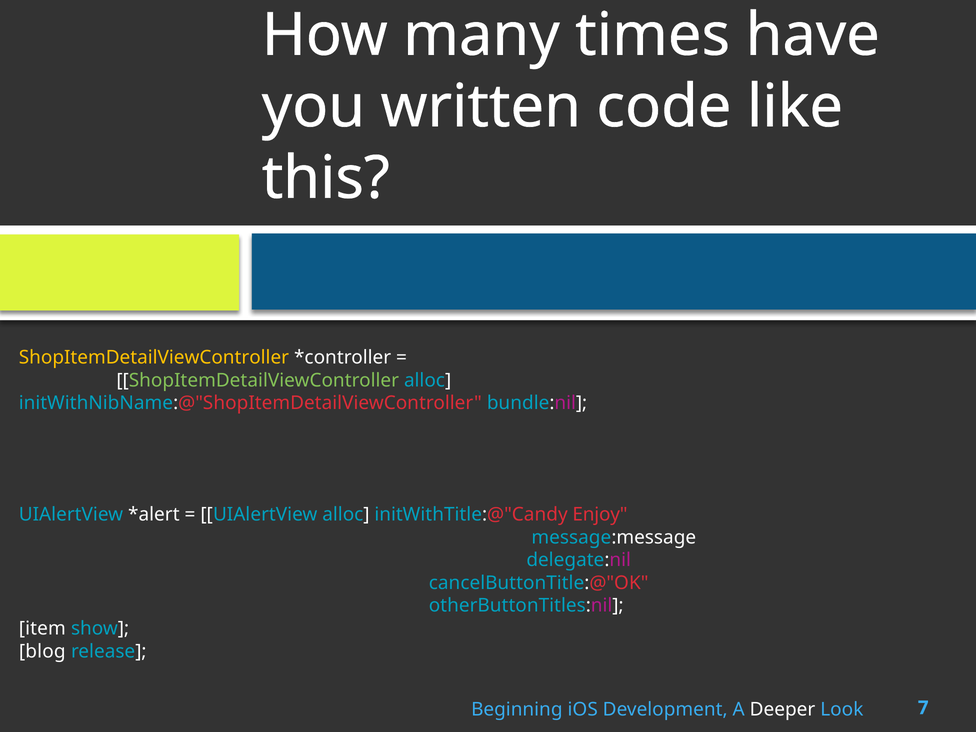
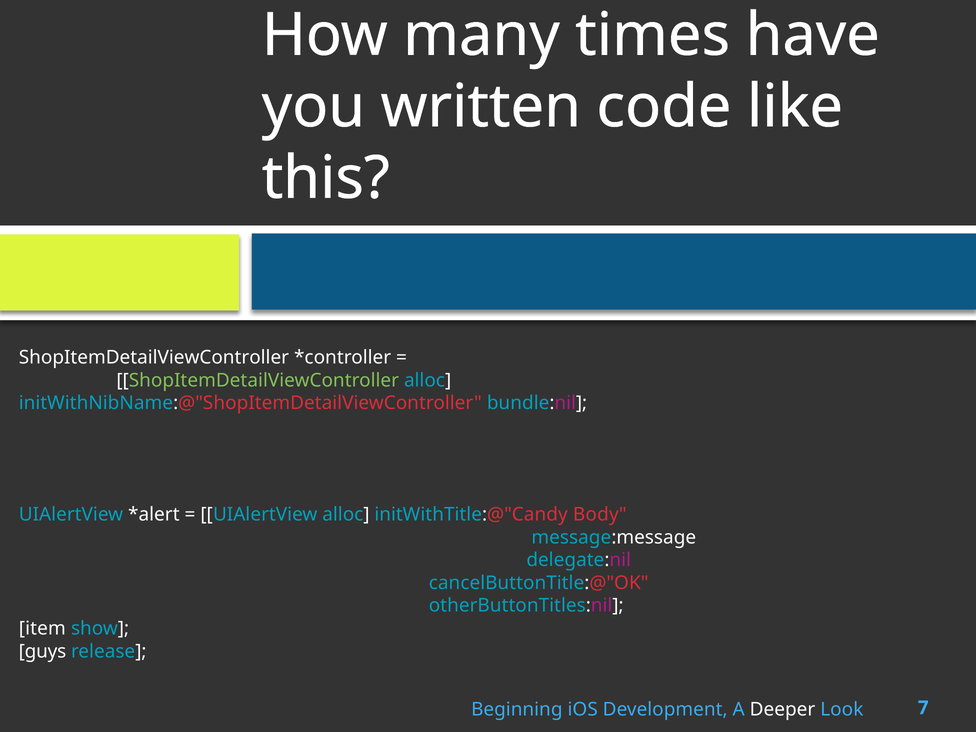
ShopItemDetailViewController at (154, 358) colour: yellow -> white
Enjoy: Enjoy -> Body
blog: blog -> guys
